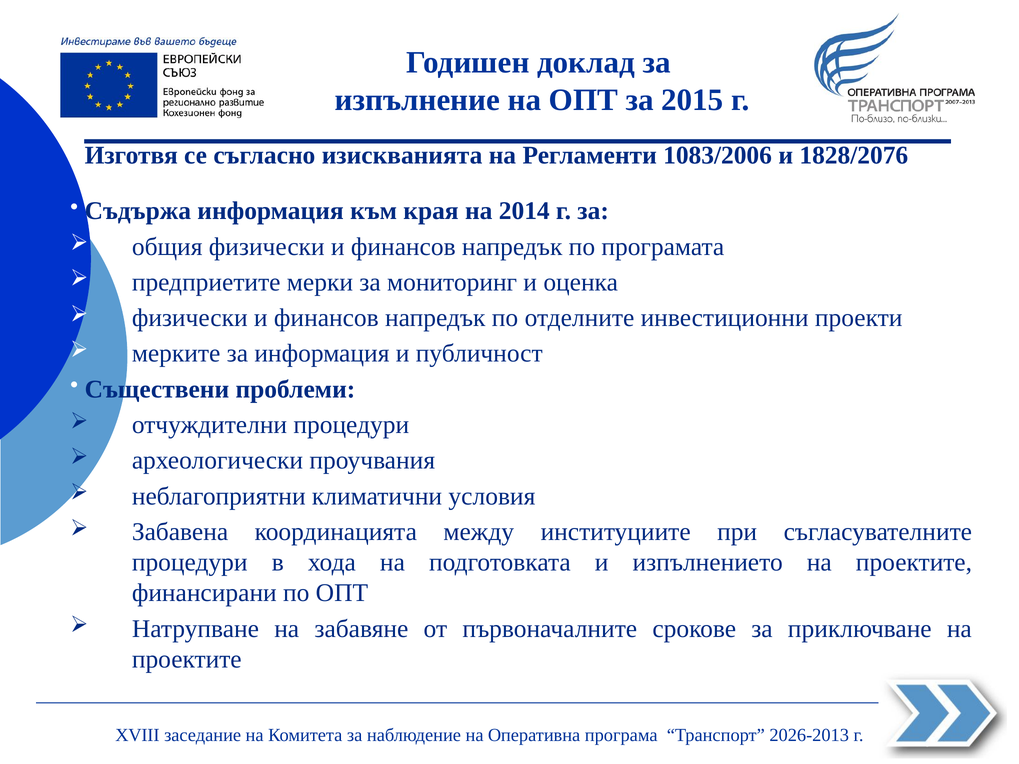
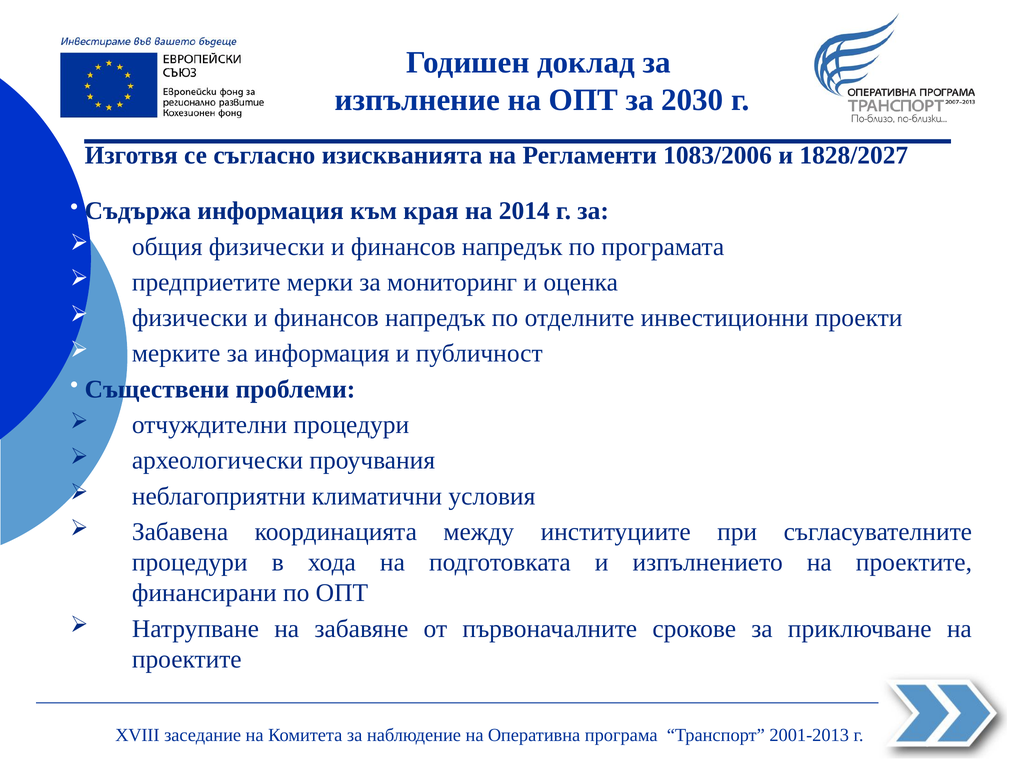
2015: 2015 -> 2030
1828/2076: 1828/2076 -> 1828/2027
2026-2013: 2026-2013 -> 2001-2013
